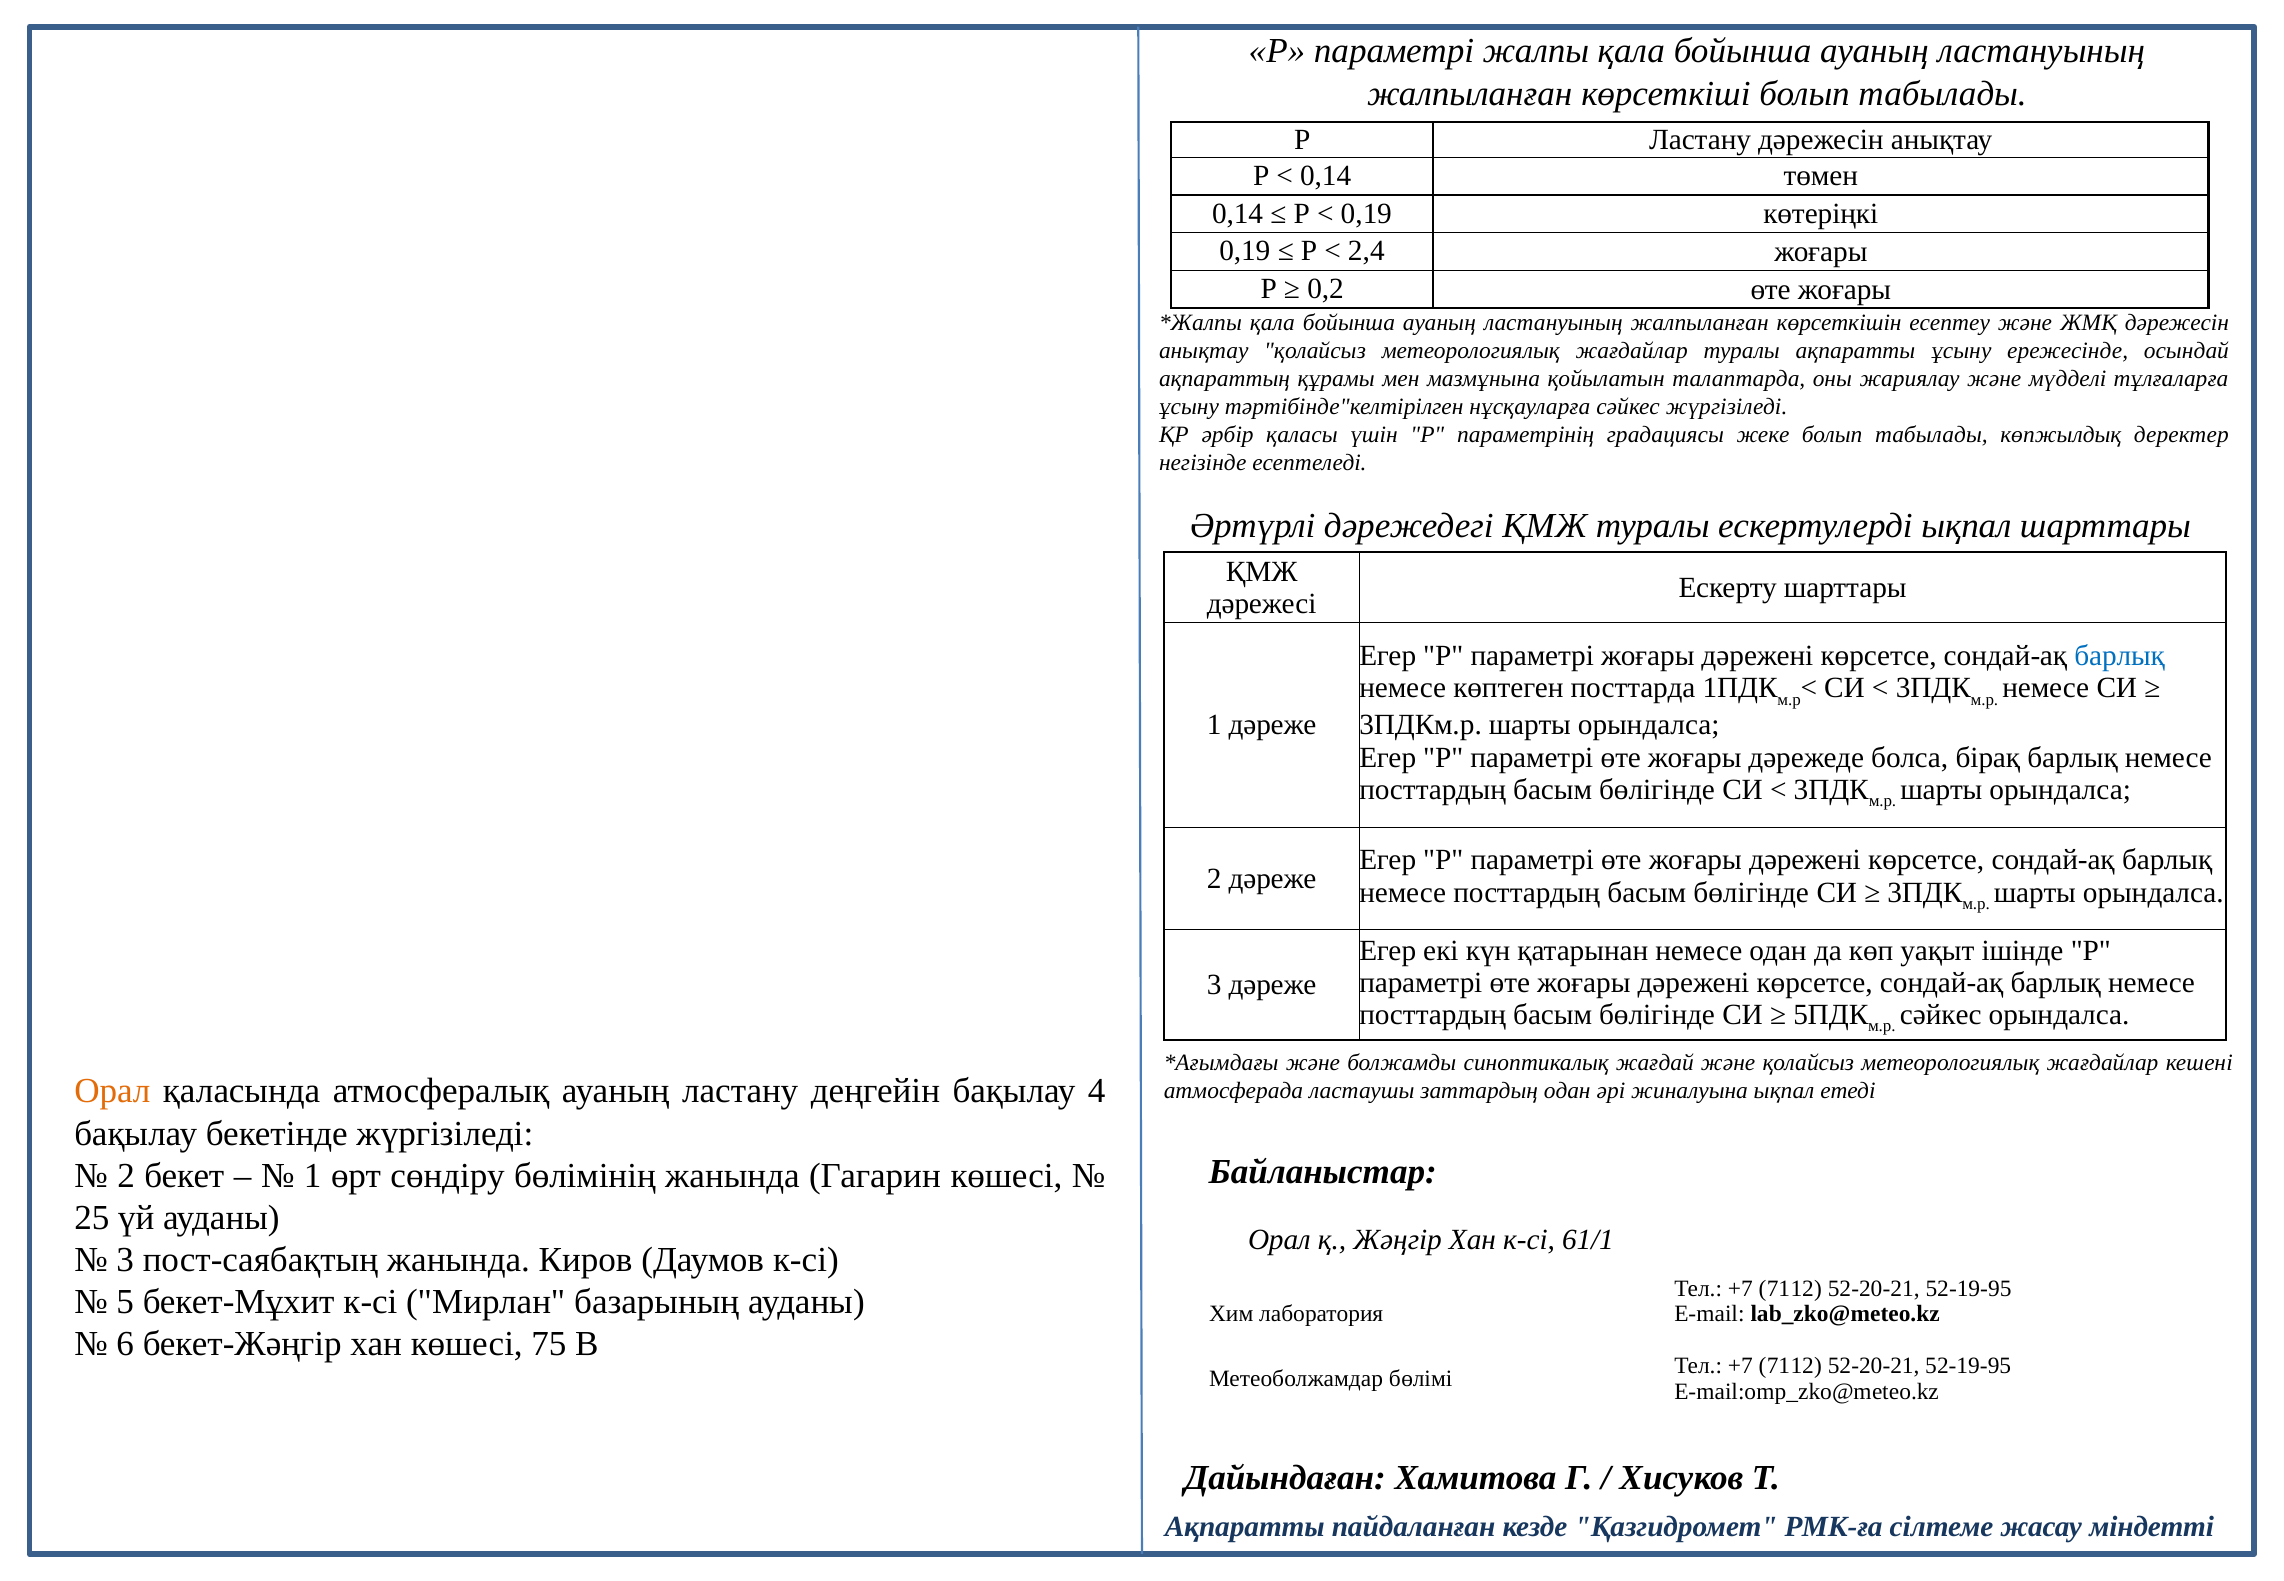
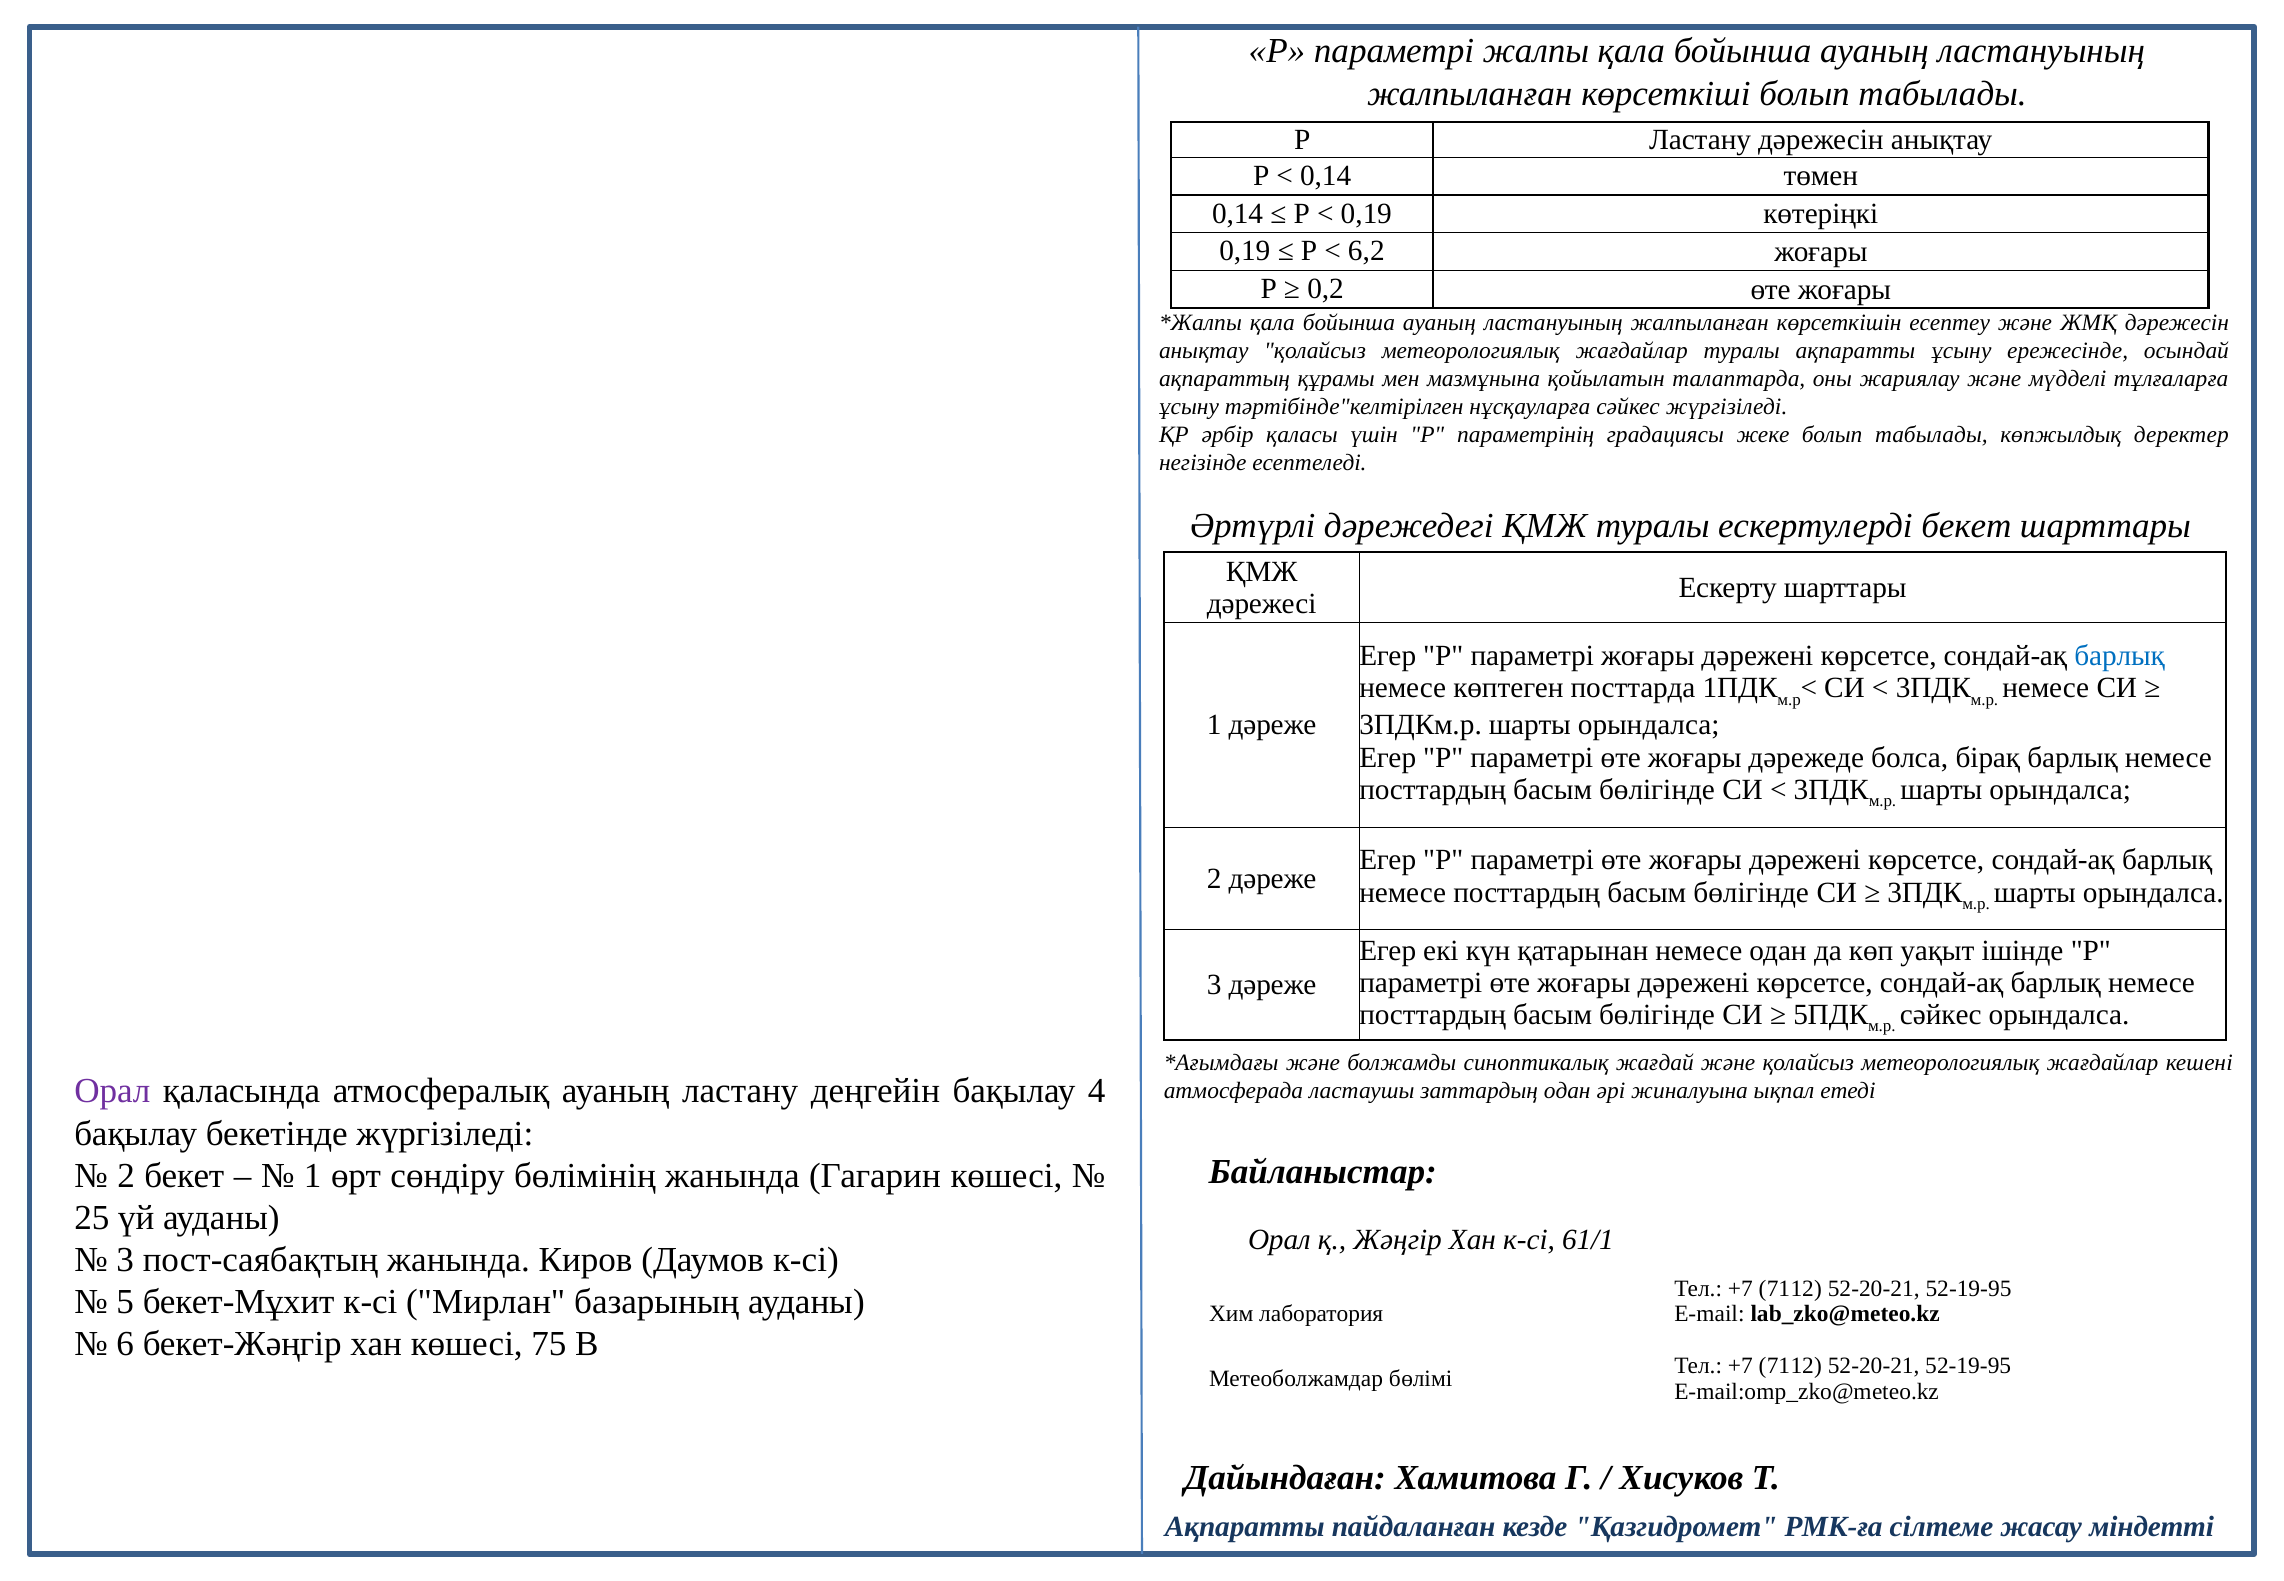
2,4: 2,4 -> 6,2
ескертулерді ықпал: ықпал -> бекет
Орал at (112, 1092) colour: orange -> purple
